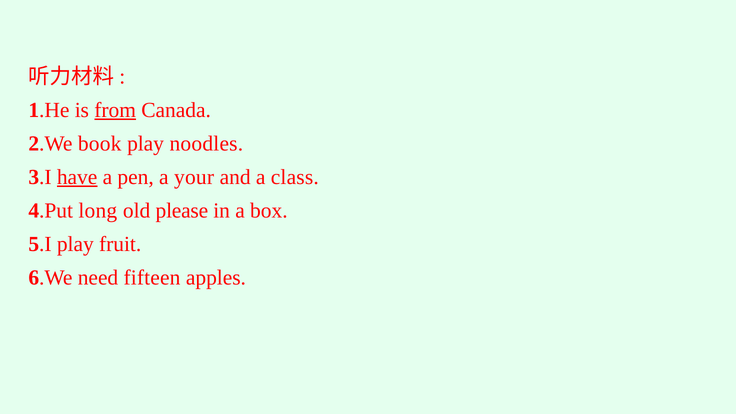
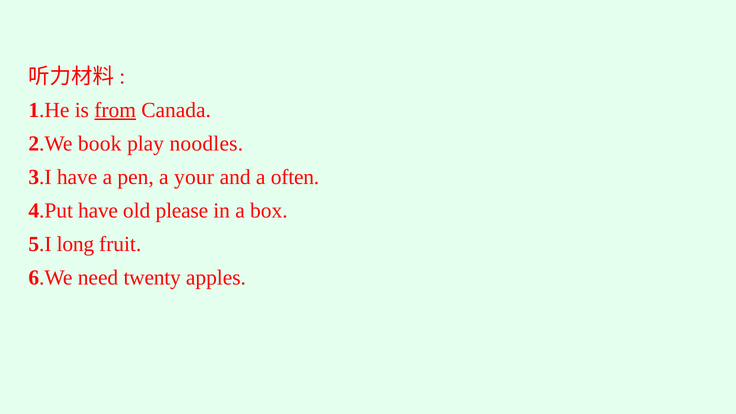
have at (77, 177) underline: present -> none
class: class -> often
4.Put long: long -> have
5.I play: play -> long
fifteen: fifteen -> twenty
